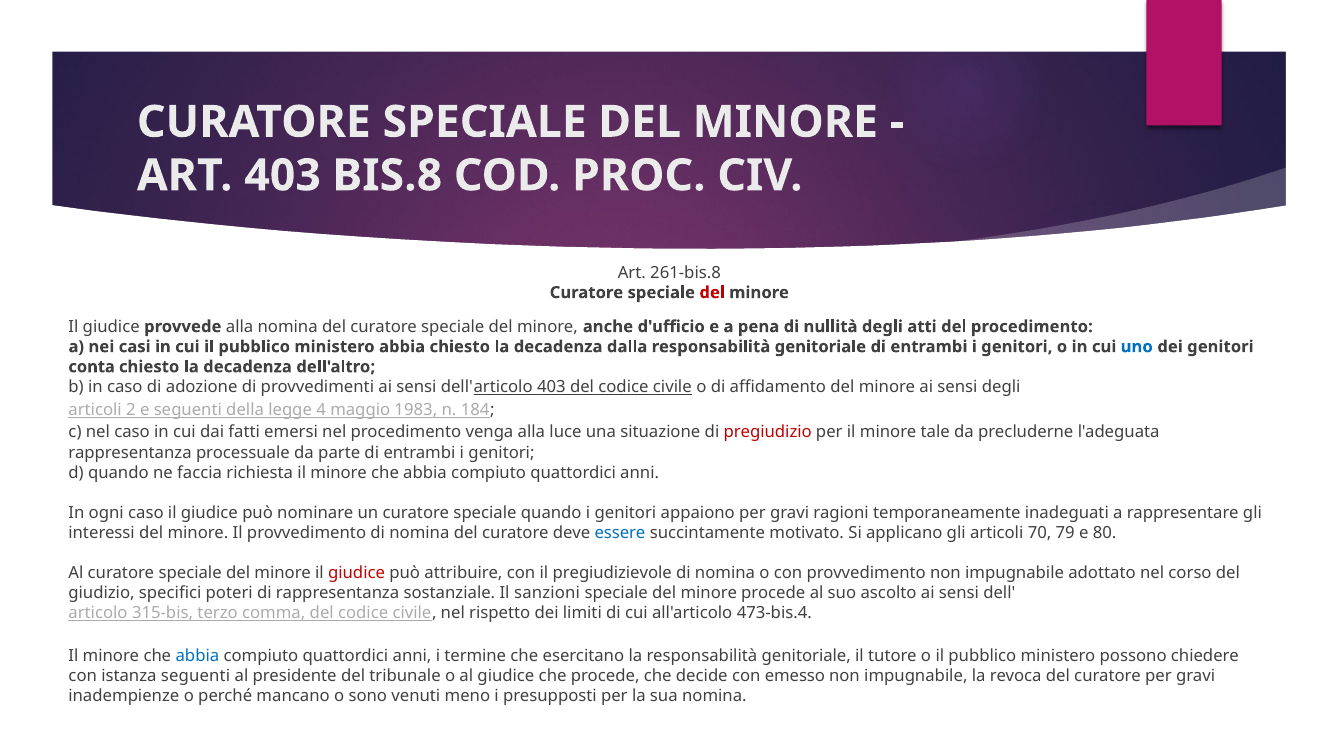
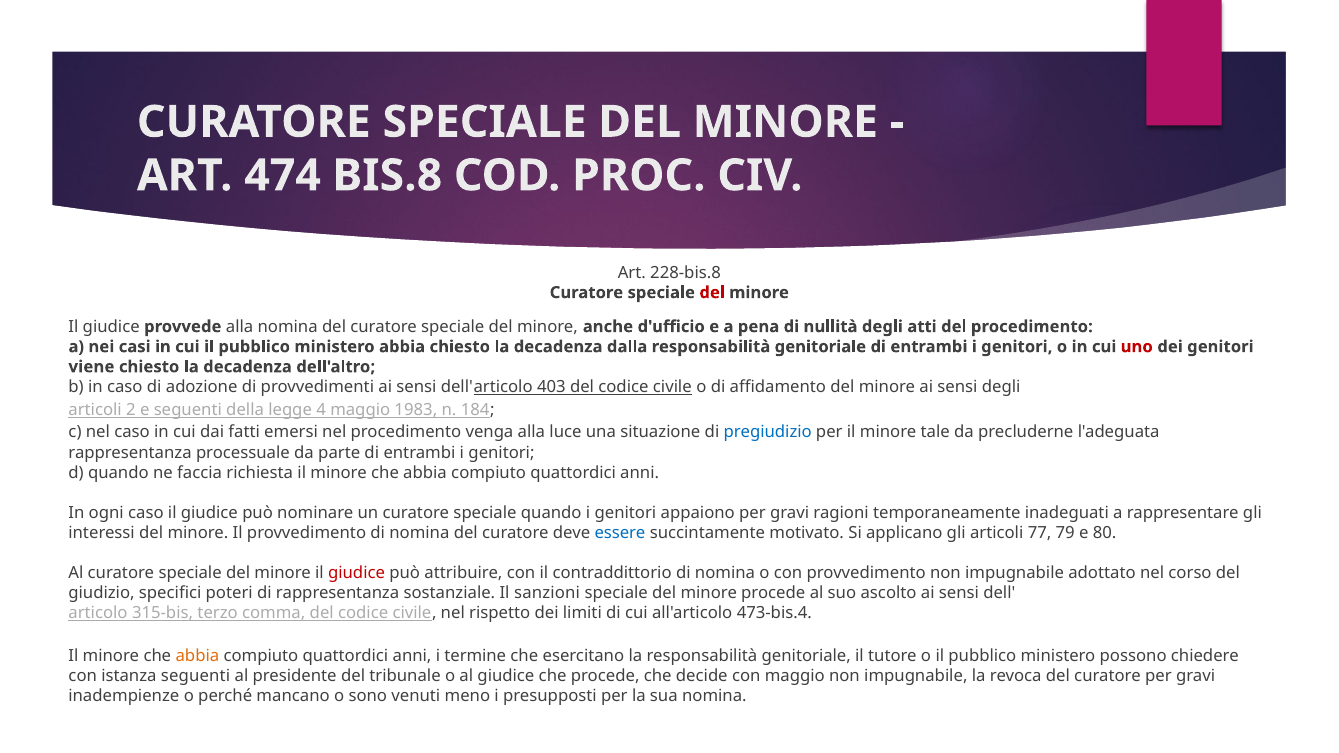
ART 403: 403 -> 474
261-bis.8: 261-bis.8 -> 228-bis.8
uno colour: blue -> red
conta: conta -> viene
pregiudizio colour: red -> blue
70: 70 -> 77
pregiudizievole: pregiudizievole -> contraddittorio
abbia at (197, 656) colour: blue -> orange
con emesso: emesso -> maggio
